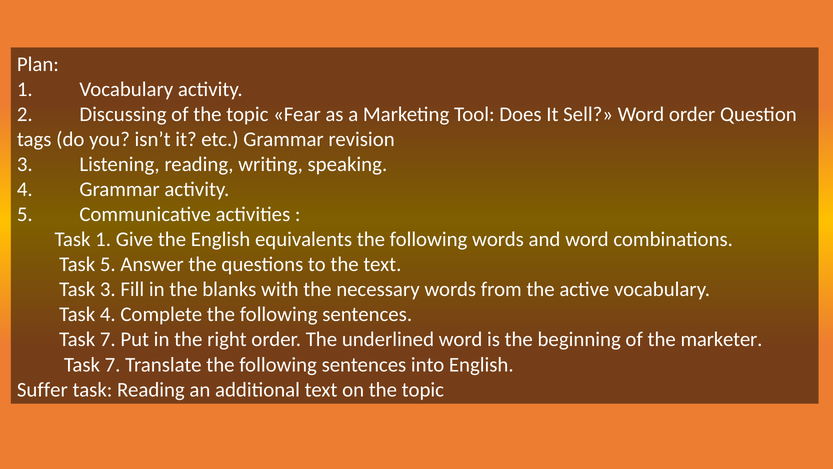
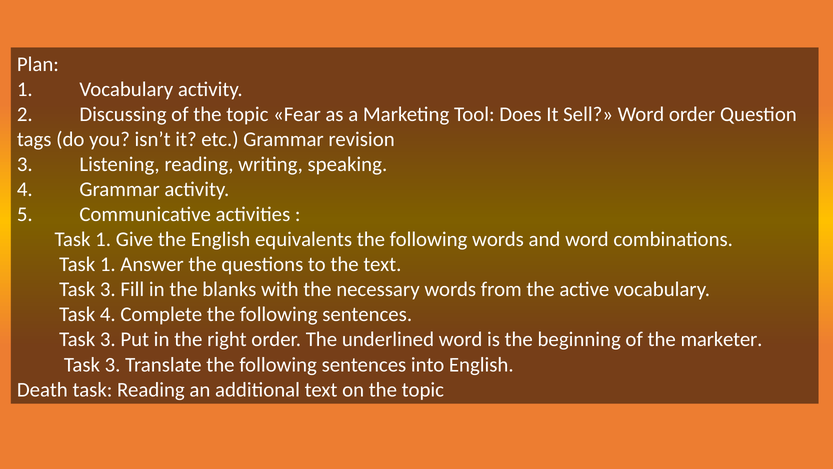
5 at (108, 264): 5 -> 1
7 at (108, 339): 7 -> 3
7 at (113, 364): 7 -> 3
Suffer: Suffer -> Death
